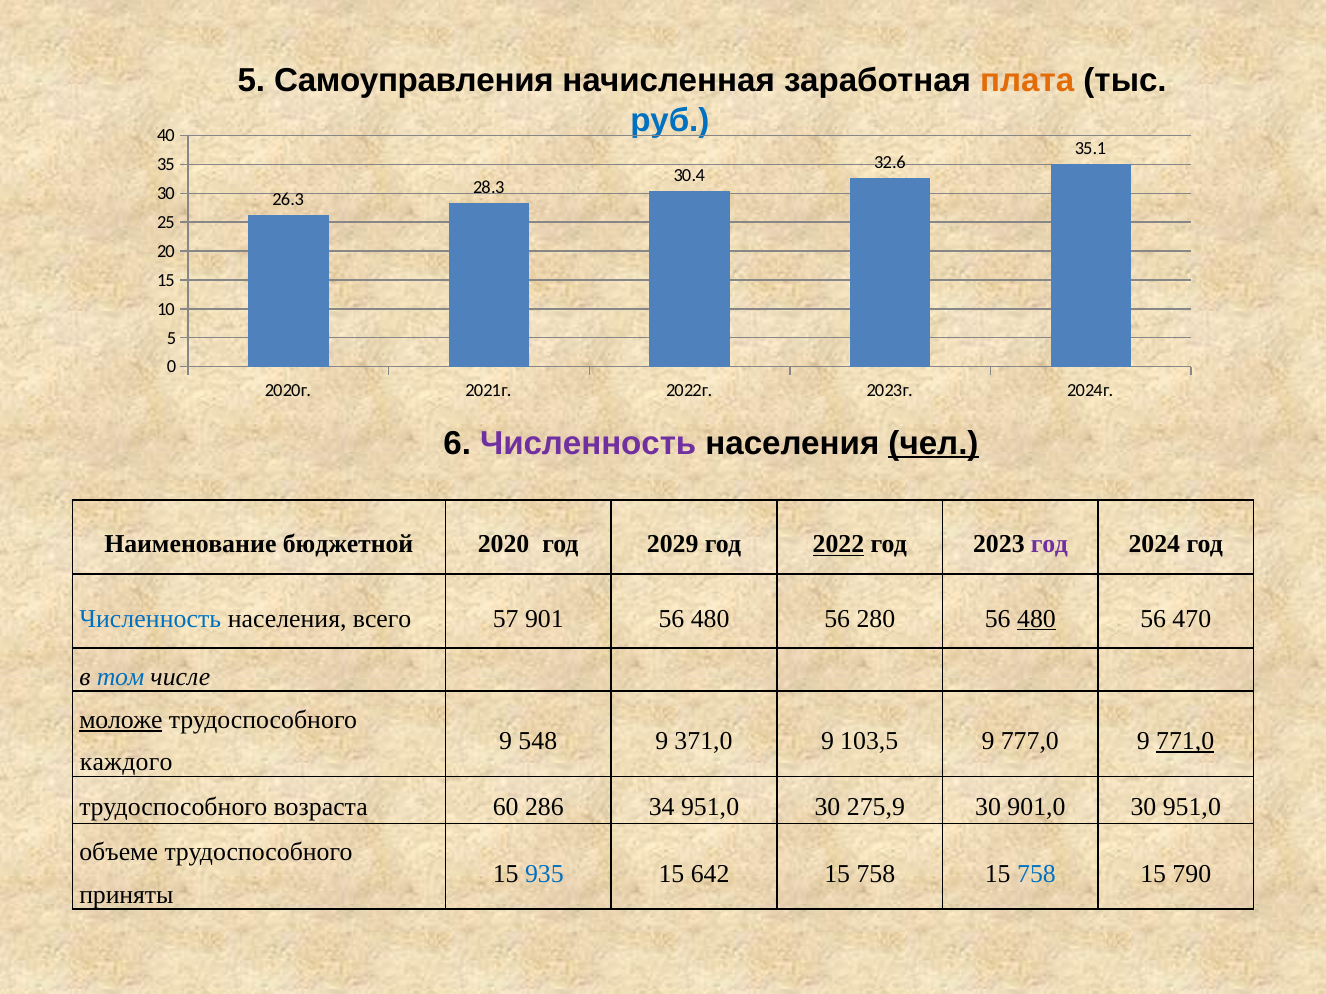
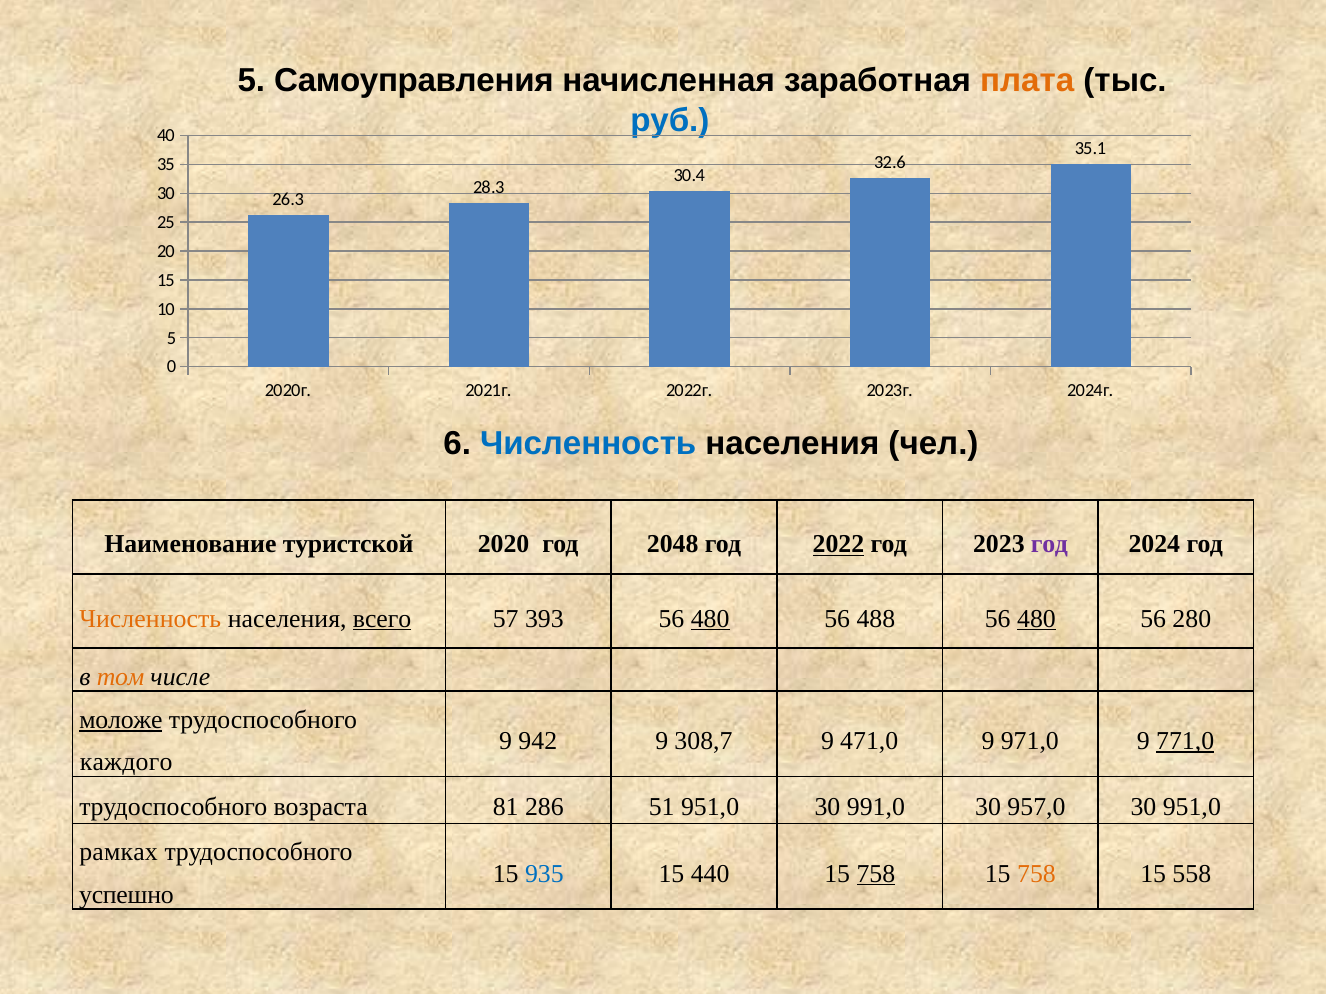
Численность at (588, 443) colour: purple -> blue
чел underline: present -> none
бюджетной: бюджетной -> туристской
2029: 2029 -> 2048
Численность at (150, 619) colour: blue -> orange
всего underline: none -> present
901: 901 -> 393
480 at (710, 619) underline: none -> present
280: 280 -> 488
470: 470 -> 280
том colour: blue -> orange
548: 548 -> 942
371,0: 371,0 -> 308,7
103,5: 103,5 -> 471,0
777,0: 777,0 -> 971,0
60: 60 -> 81
34: 34 -> 51
275,9: 275,9 -> 991,0
901,0: 901,0 -> 957,0
объеме: объеме -> рамках
642: 642 -> 440
758 at (876, 874) underline: none -> present
758 at (1036, 874) colour: blue -> orange
790: 790 -> 558
приняты: приняты -> успешно
